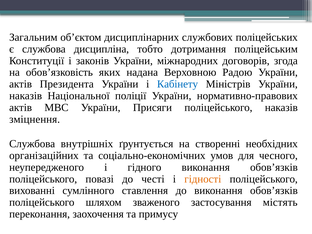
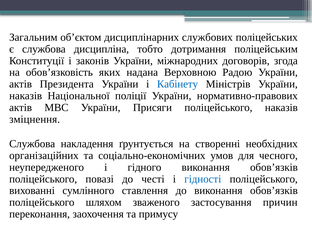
внутрішніх: внутрішніх -> накладення
гідності colour: orange -> blue
містять: містять -> причин
